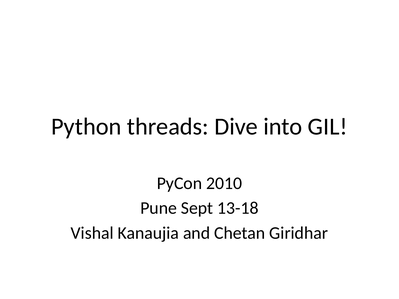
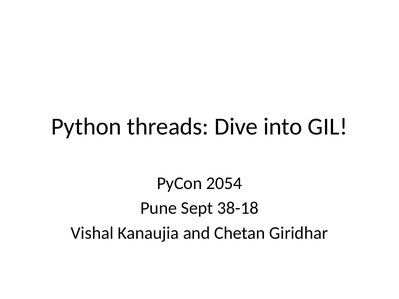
2010: 2010 -> 2054
13-18: 13-18 -> 38-18
